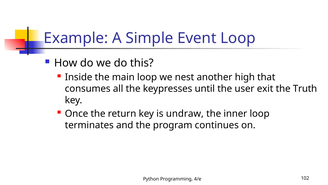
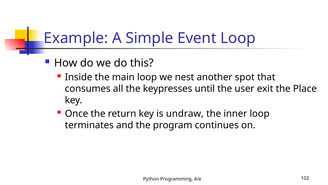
high: high -> spot
Truth: Truth -> Place
